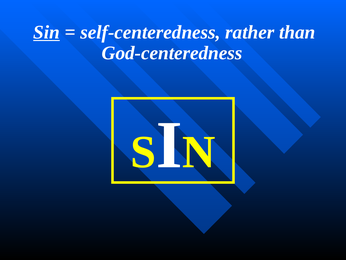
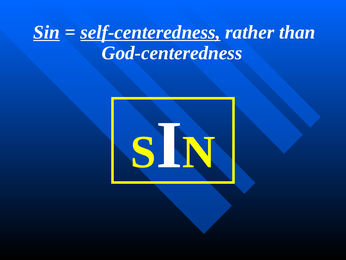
self-centeredness underline: none -> present
